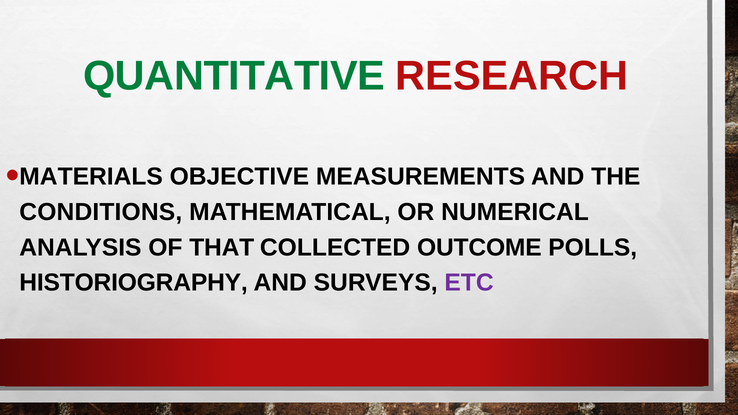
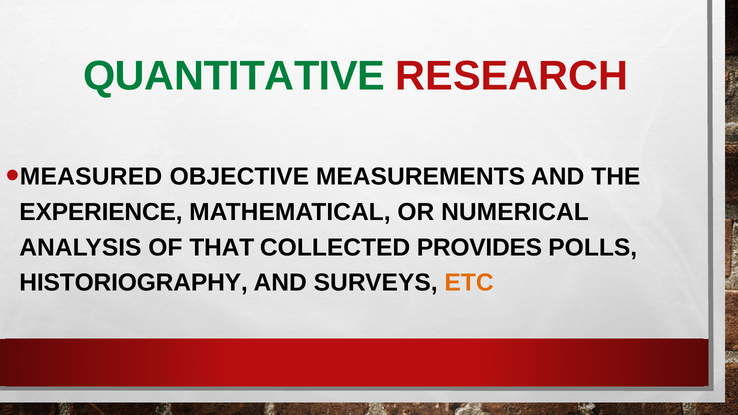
MATERIALS: MATERIALS -> MEASURED
CONDITIONS: CONDITIONS -> EXPERIENCE
OUTCOME: OUTCOME -> PROVIDES
ETC colour: purple -> orange
